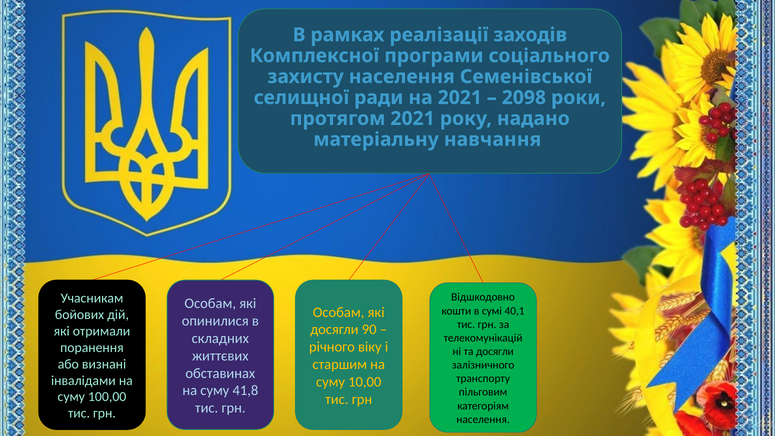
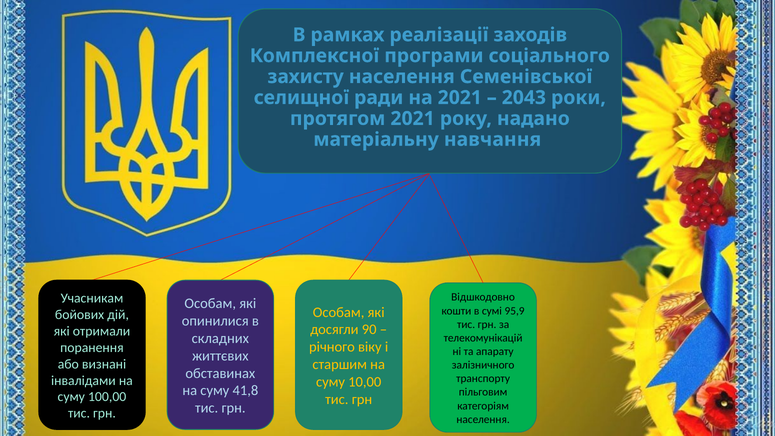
2098: 2098 -> 2043
40,1: 40,1 -> 95,9
та досягли: досягли -> апарату
